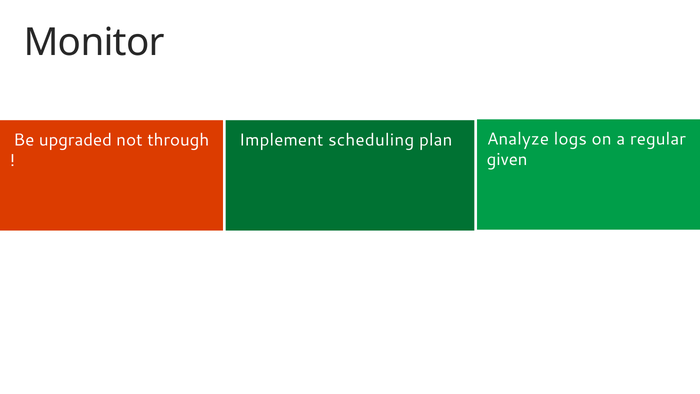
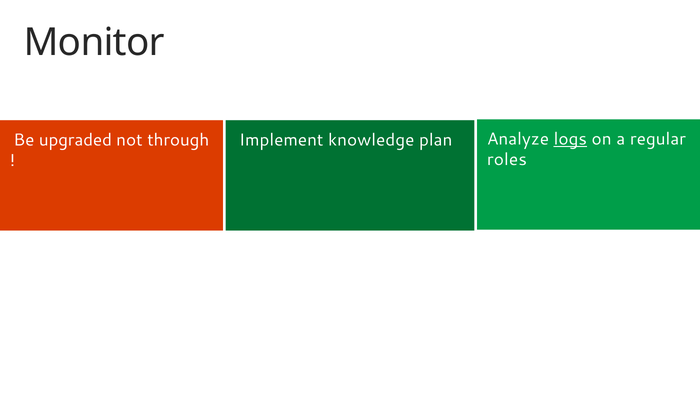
logs underline: none -> present
scheduling: scheduling -> knowledge
given: given -> roles
